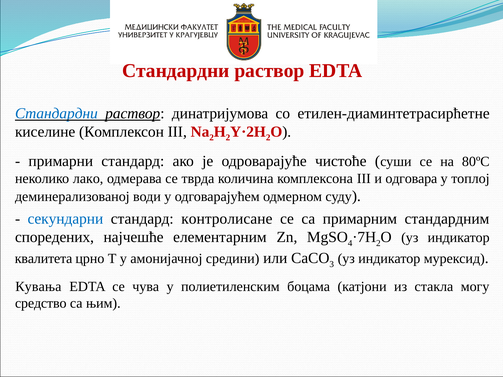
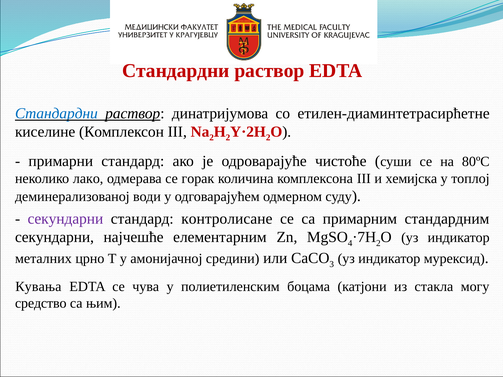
тврда: тврда -> горак
одговара: одговара -> хемијска
секундарни at (65, 219) colour: blue -> purple
споредених at (54, 237): споредених -> секундарни
квалитета: квалитета -> металних
